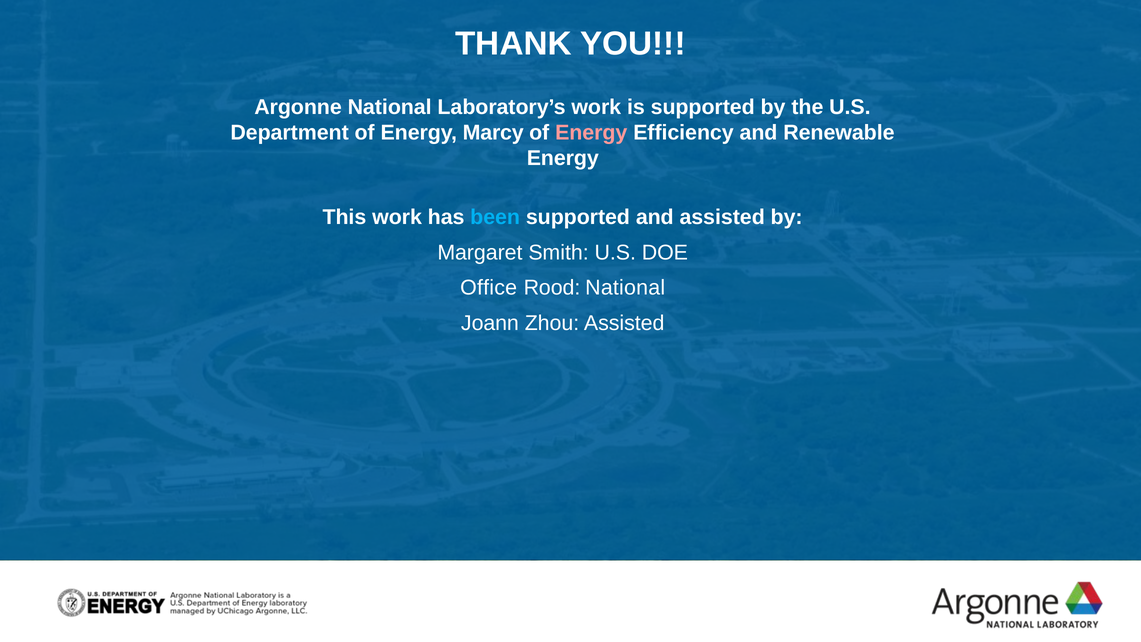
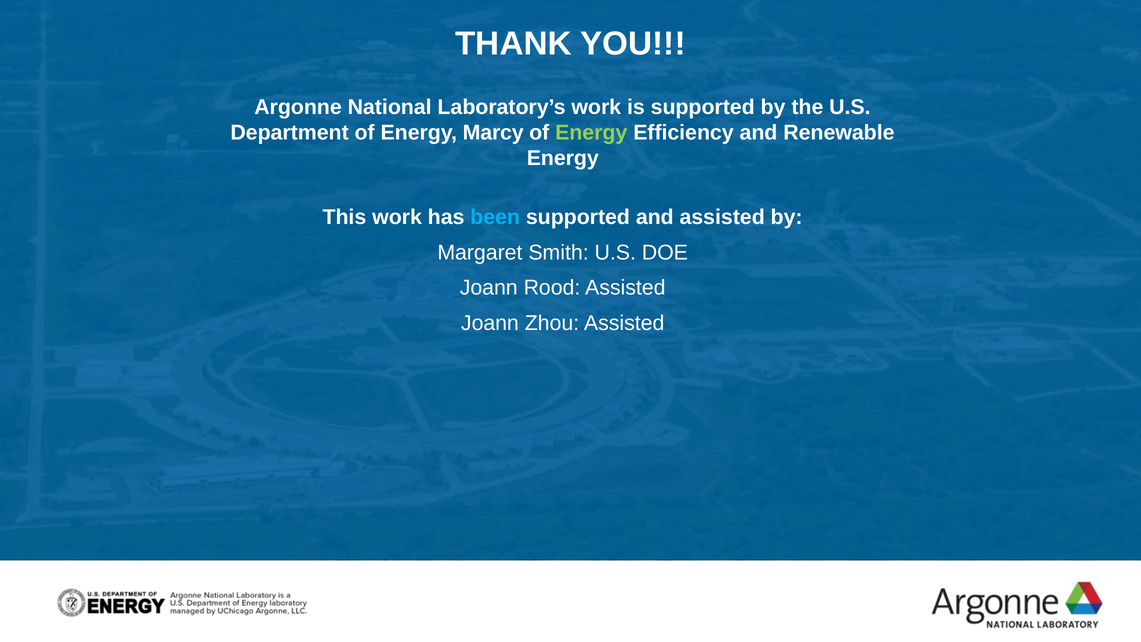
Energy at (591, 133) colour: pink -> light green
Office at (489, 288): Office -> Joann
Rood National: National -> Assisted
